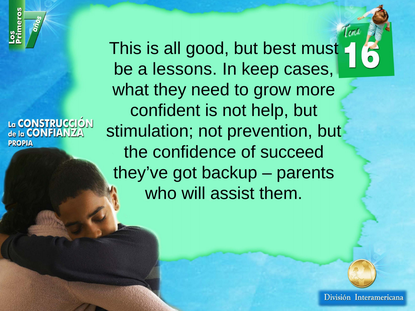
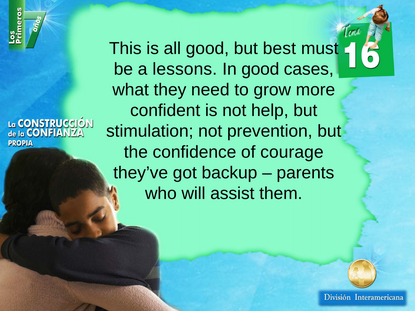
In keep: keep -> good
succeed: succeed -> courage
